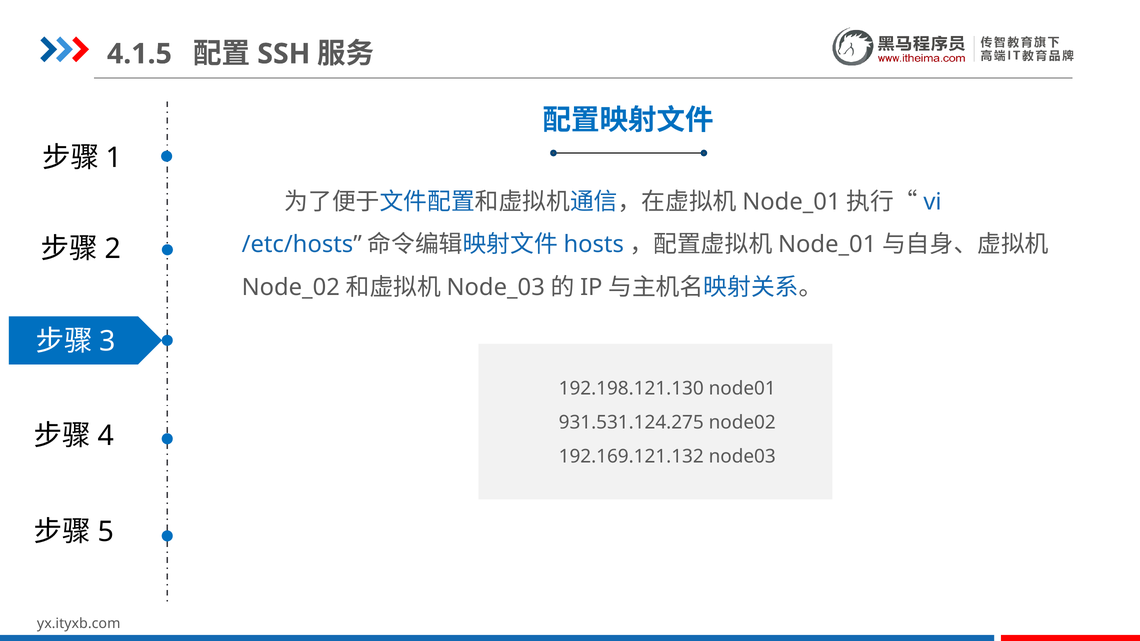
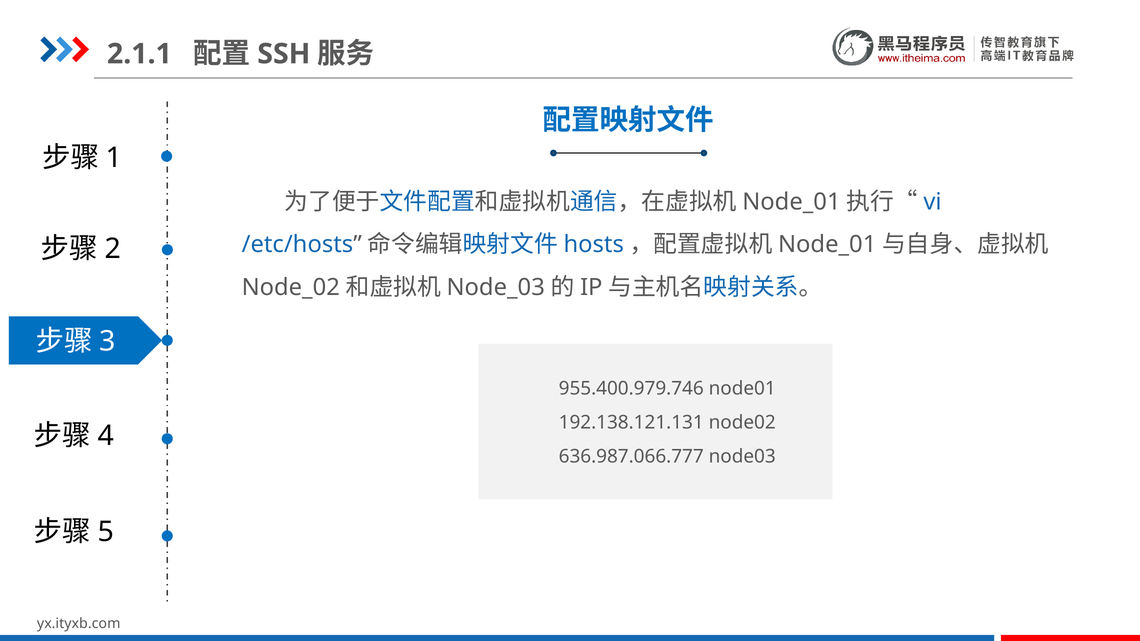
4.1.5: 4.1.5 -> 2.1.1
192.198.121.130: 192.198.121.130 -> 955.400.979.746
931.531.124.275: 931.531.124.275 -> 192.138.121.131
192.169.121.132: 192.169.121.132 -> 636.987.066.777
